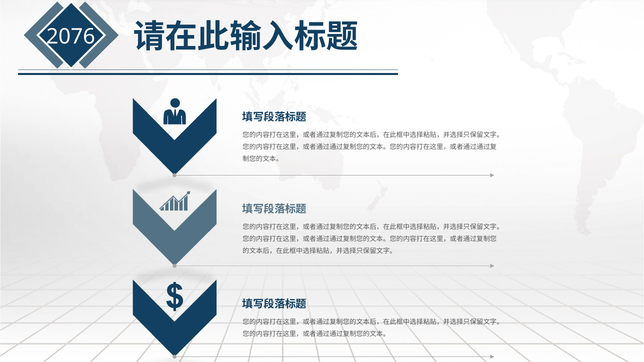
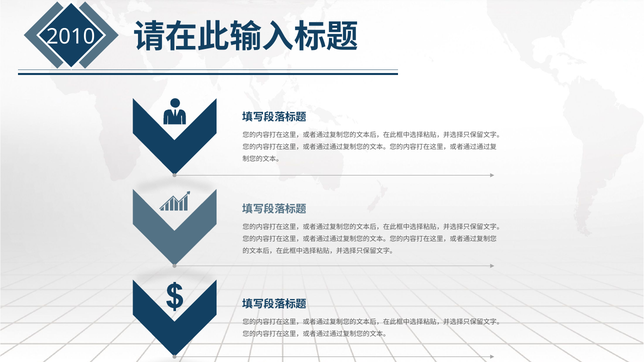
2076: 2076 -> 2010
